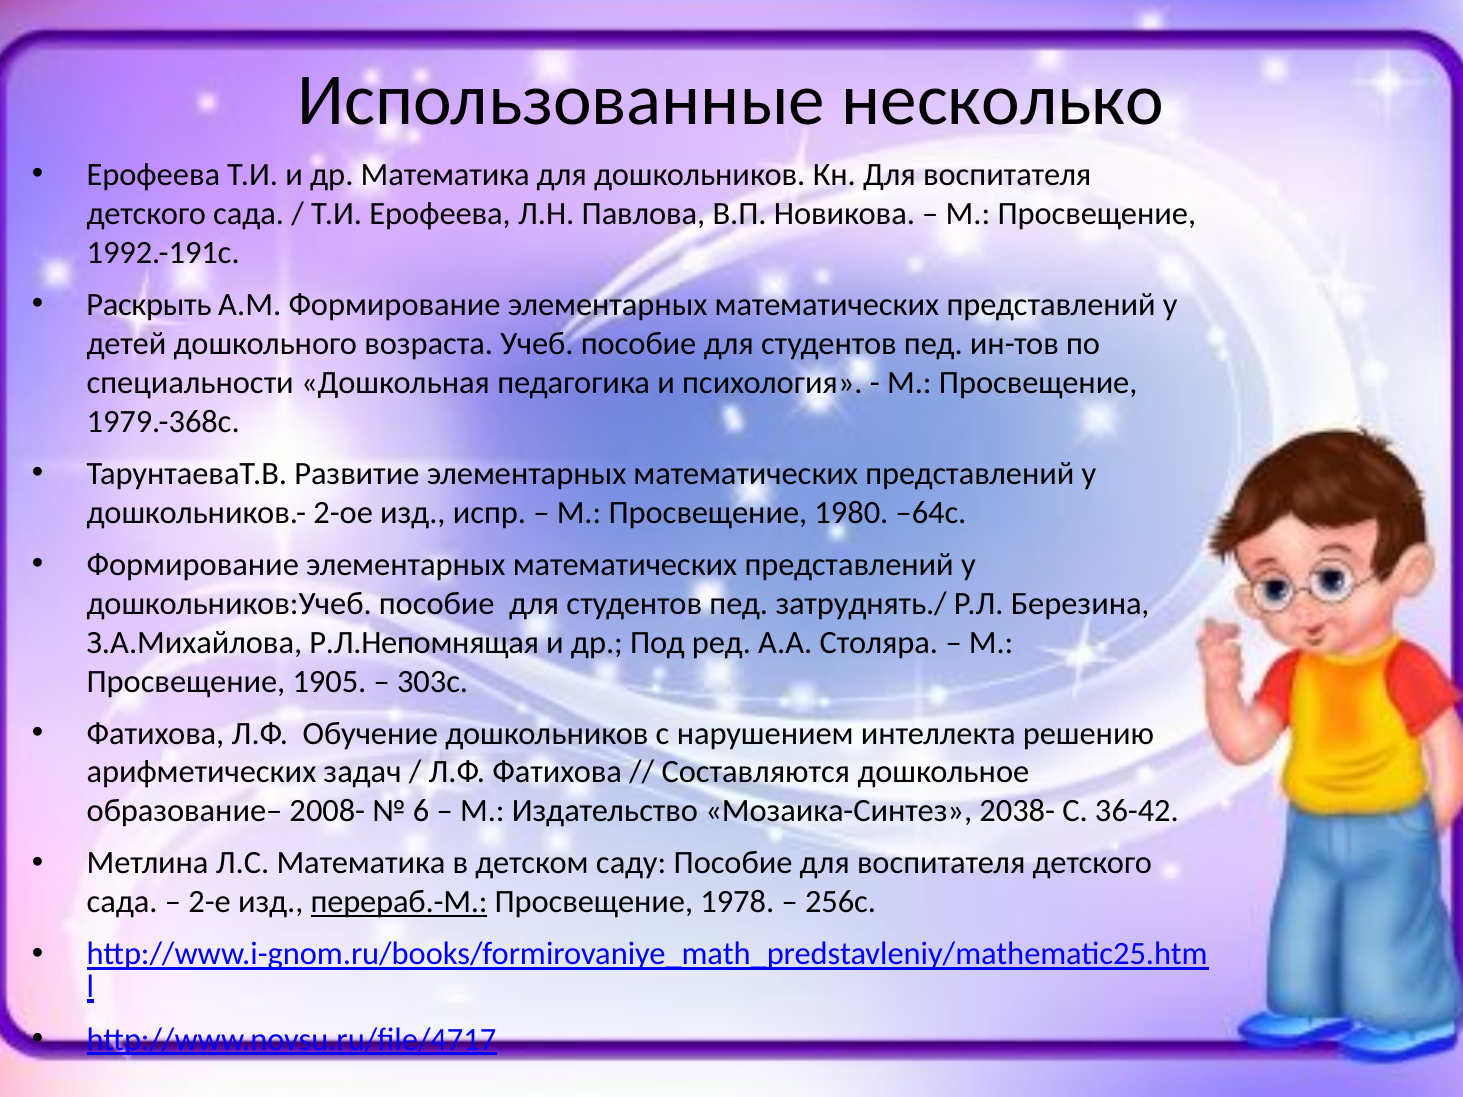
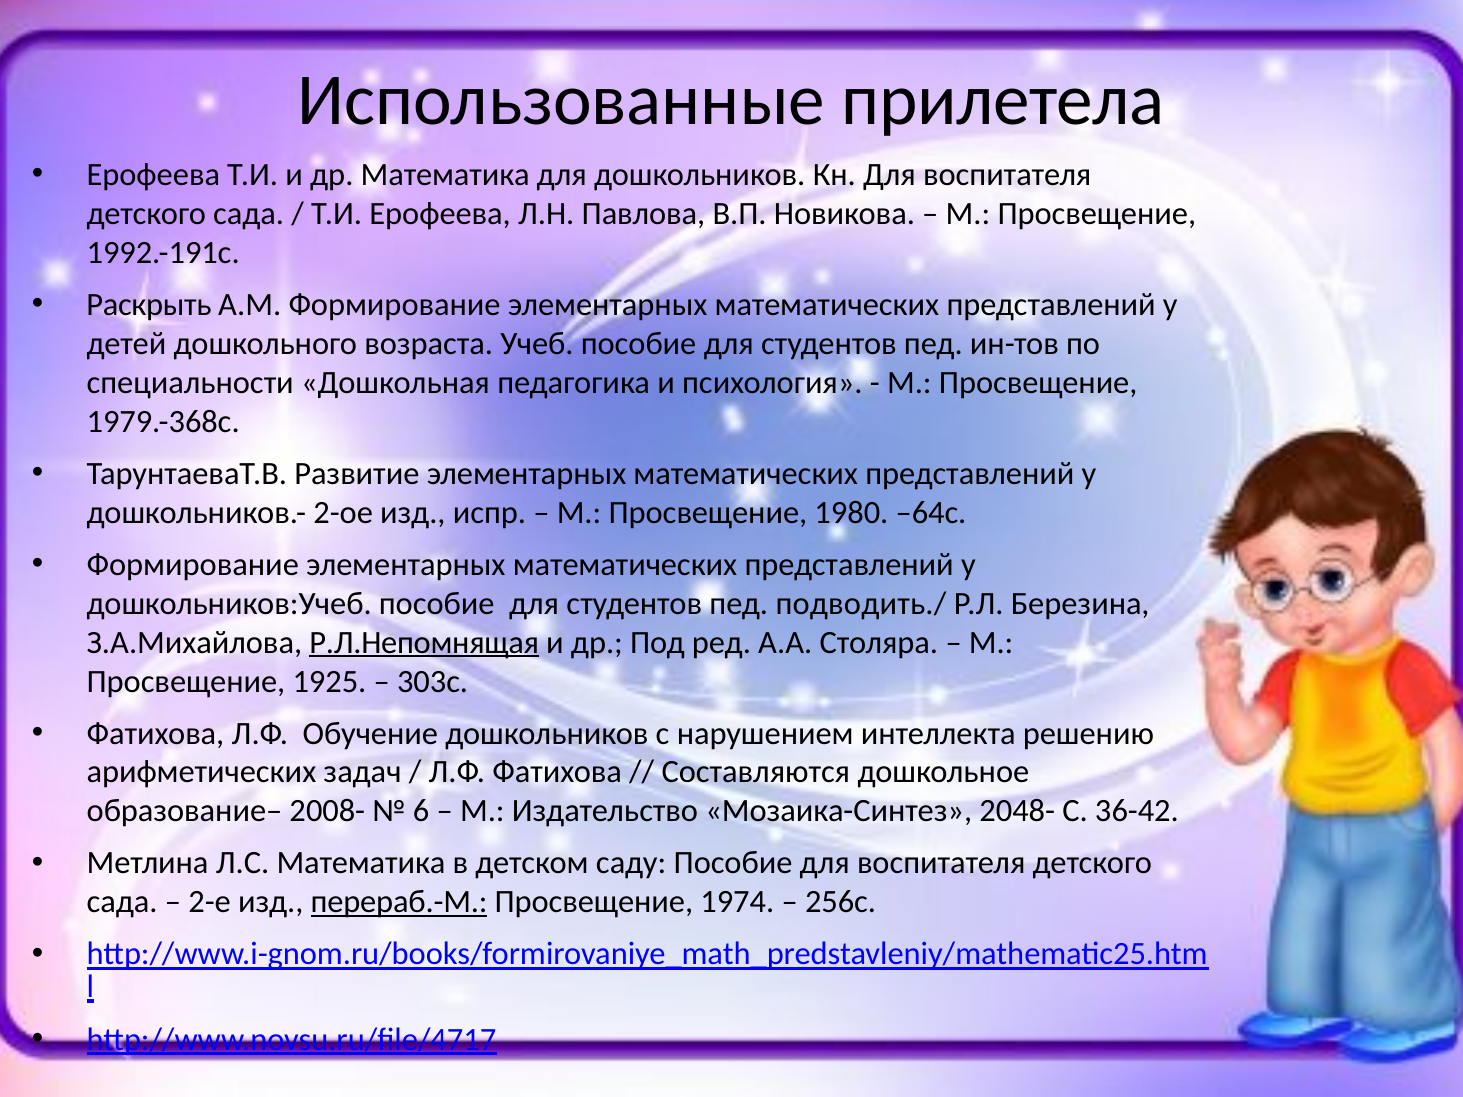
несколько: несколько -> прилетела
затруднять./: затруднять./ -> подводить./
Р.Л.Непомнящая underline: none -> present
1905: 1905 -> 1925
2038-: 2038- -> 2048-
1978: 1978 -> 1974
